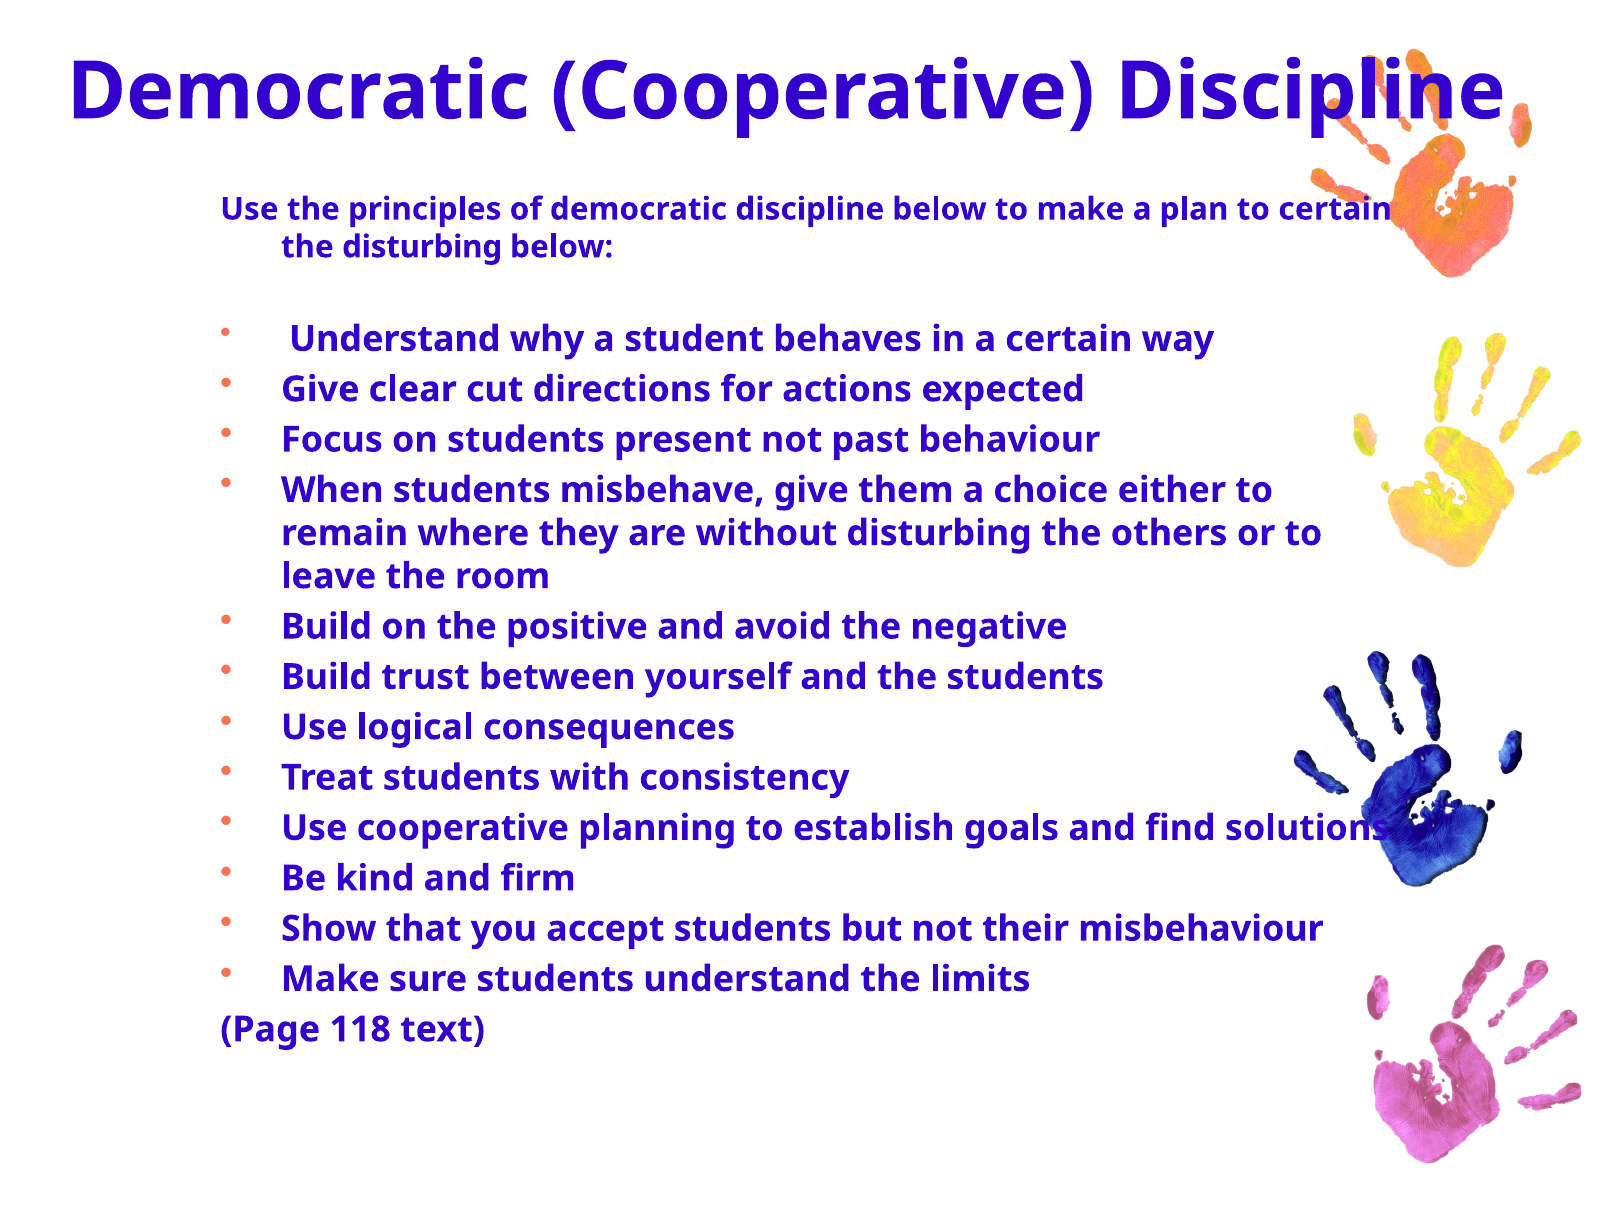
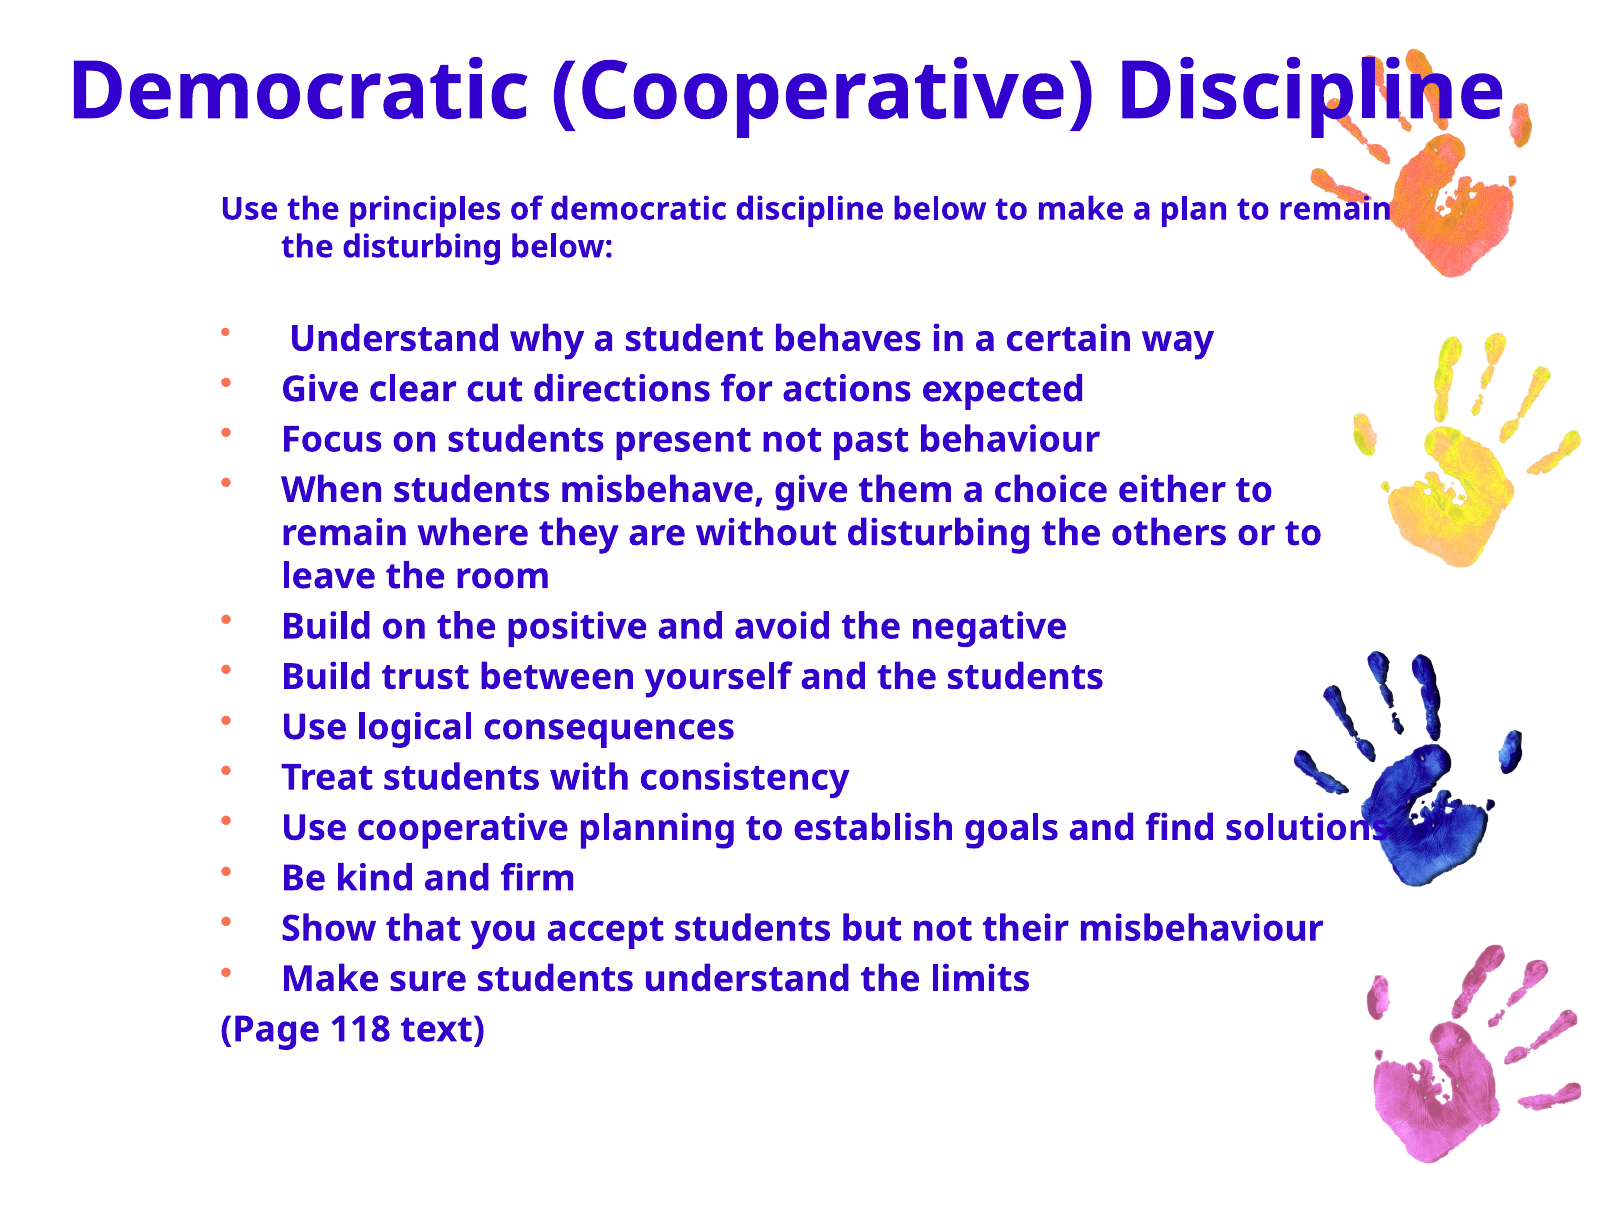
plan to certain: certain -> remain
